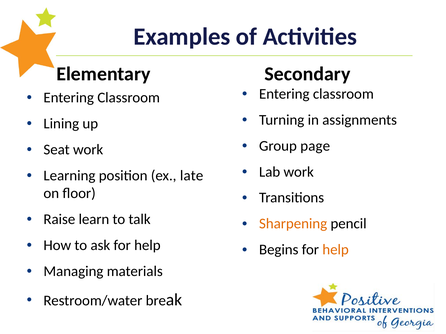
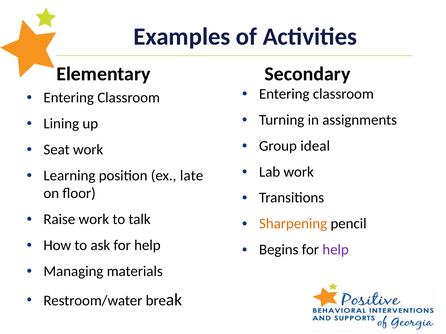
page: page -> ideal
Raise learn: learn -> work
help at (336, 250) colour: orange -> purple
